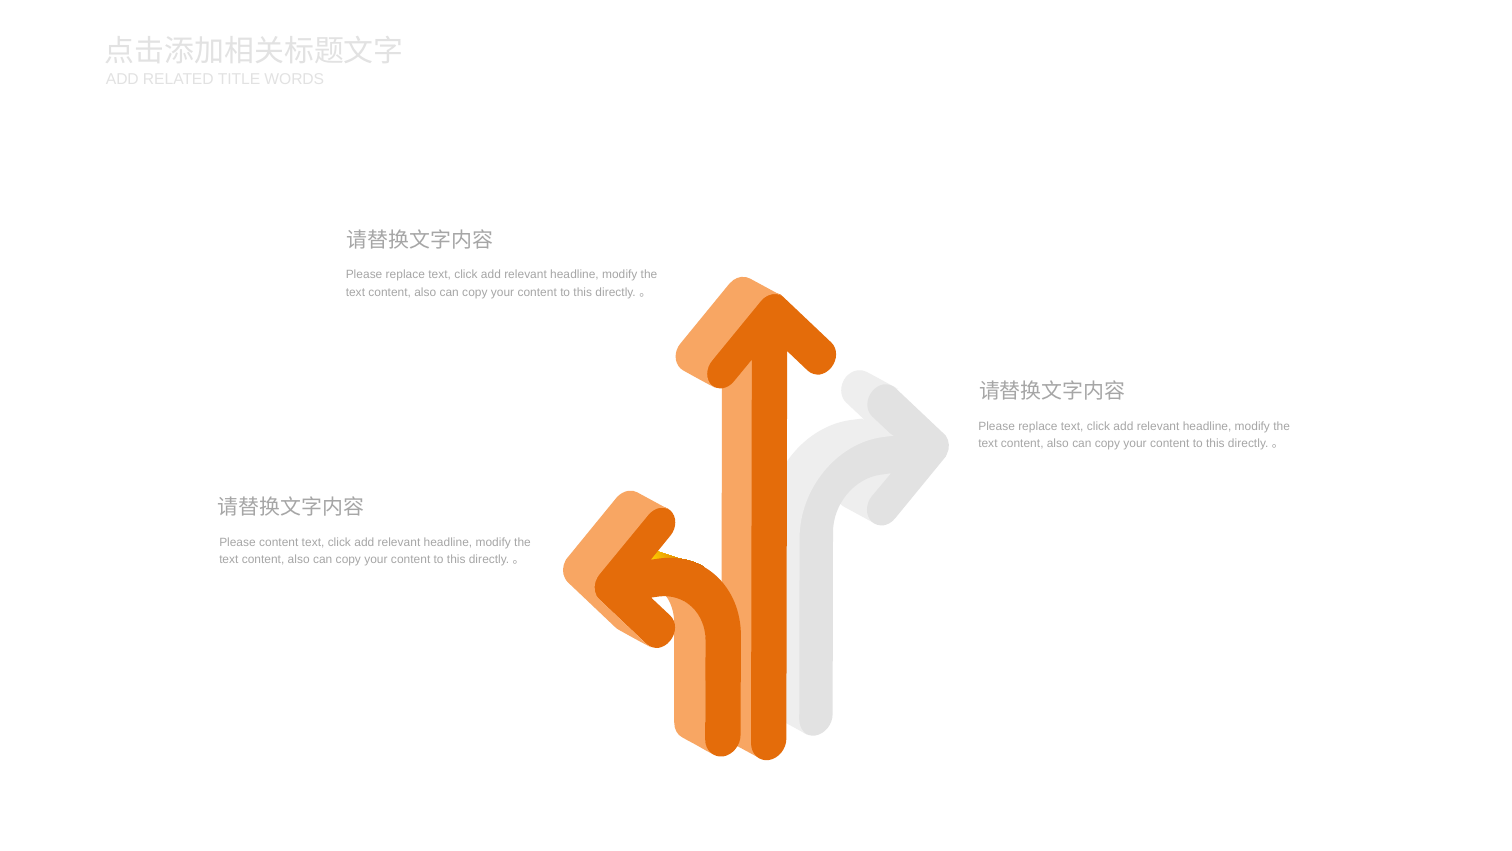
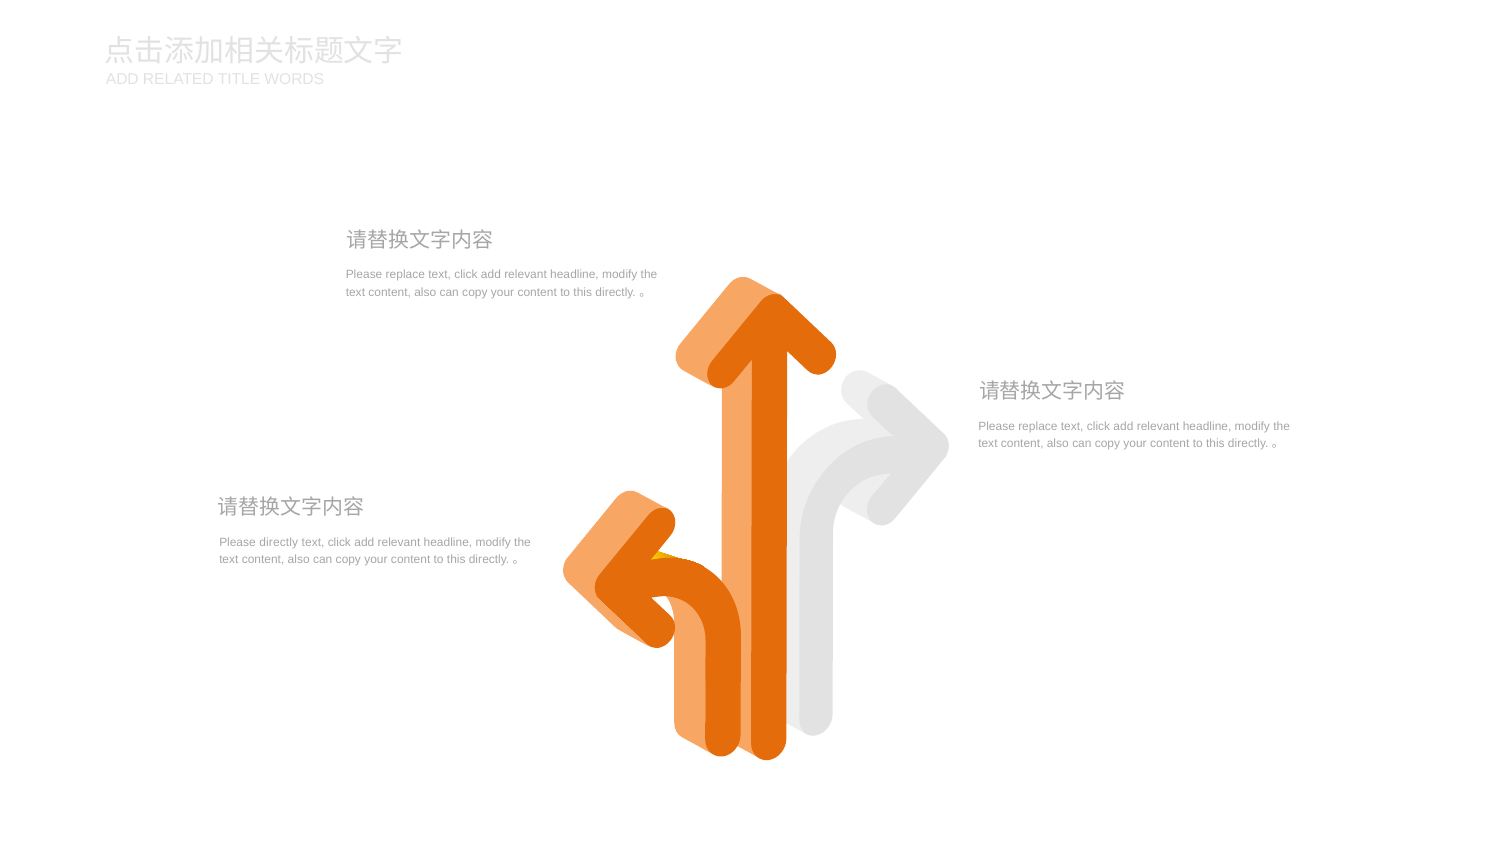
Please content: content -> directly
